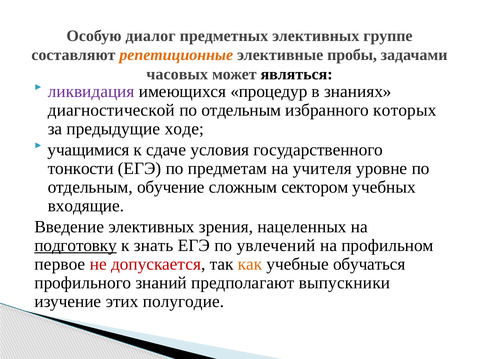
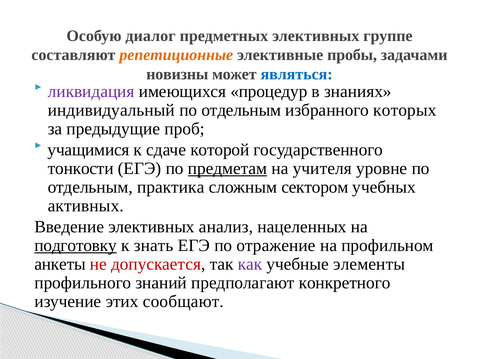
часовых: часовых -> новизны
являться colour: black -> blue
диагностической: диагностической -> индивидуальный
ходе: ходе -> проб
условия: условия -> которой
предметам underline: none -> present
обучение: обучение -> практика
входящие: входящие -> активных
зрения: зрения -> анализ
увлечений: увлечений -> отражение
первое: первое -> анкеты
как colour: orange -> purple
обучаться: обучаться -> элементы
выпускники: выпускники -> конкретного
полугодие: полугодие -> сообщают
